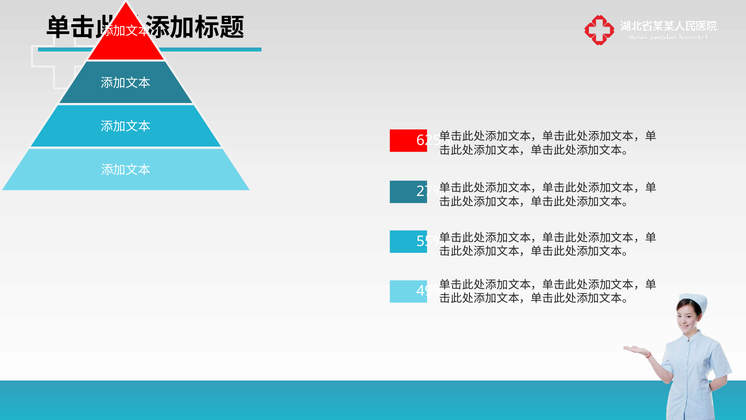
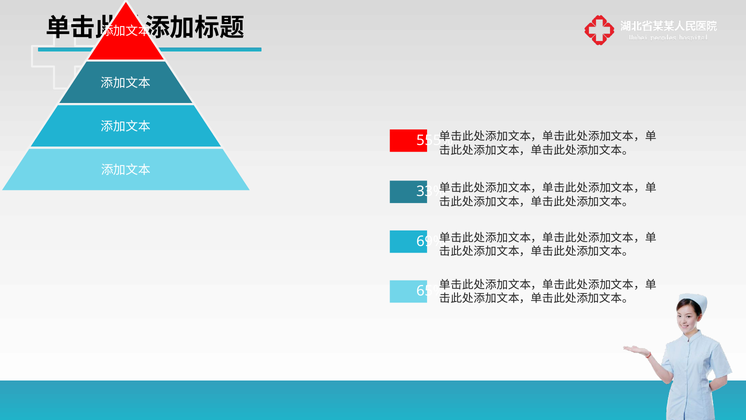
625%: 625% -> 555%
27%: 27% -> 33%
55%: 55% -> 69%
49%: 49% -> 65%
